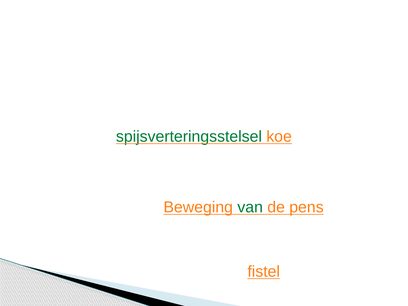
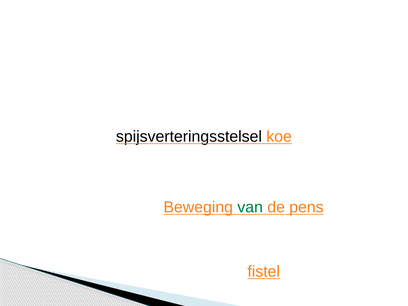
spijsverteringsstelsel colour: green -> black
